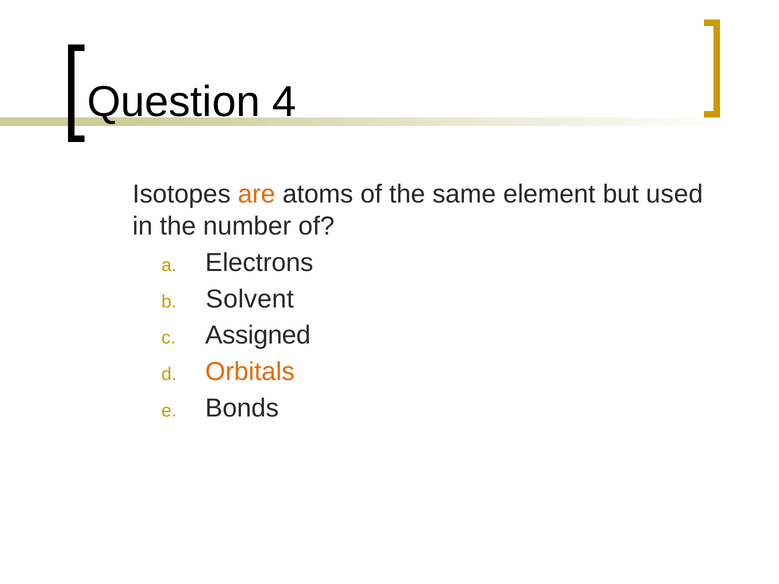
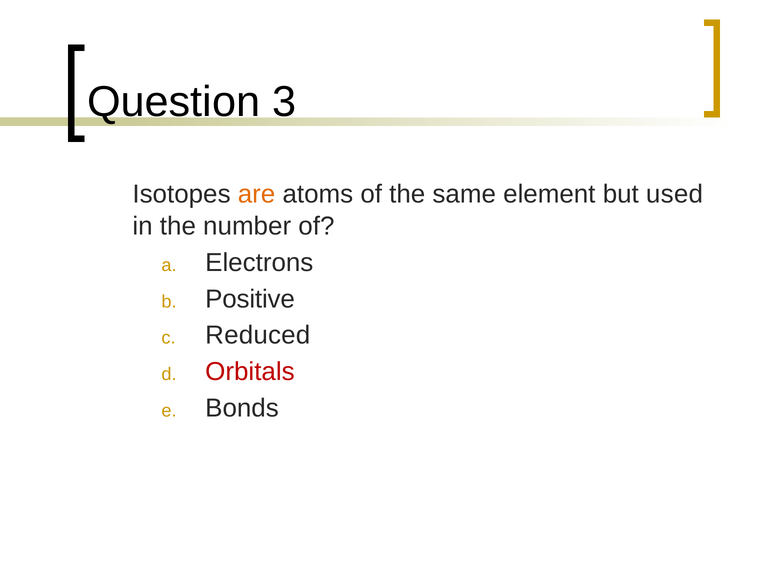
4: 4 -> 3
Solvent: Solvent -> Positive
Assigned: Assigned -> Reduced
Orbitals colour: orange -> red
